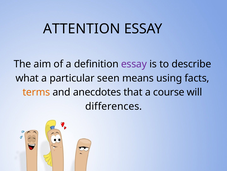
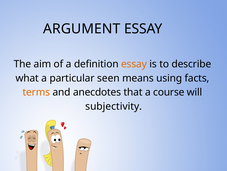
ATTENTION: ATTENTION -> ARGUMENT
essay at (134, 64) colour: purple -> orange
differences: differences -> subjectivity
